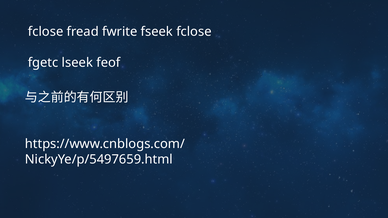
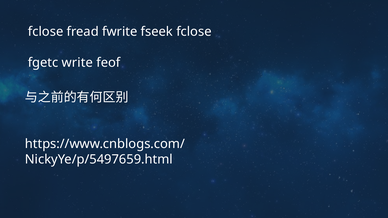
lseek: lseek -> write
